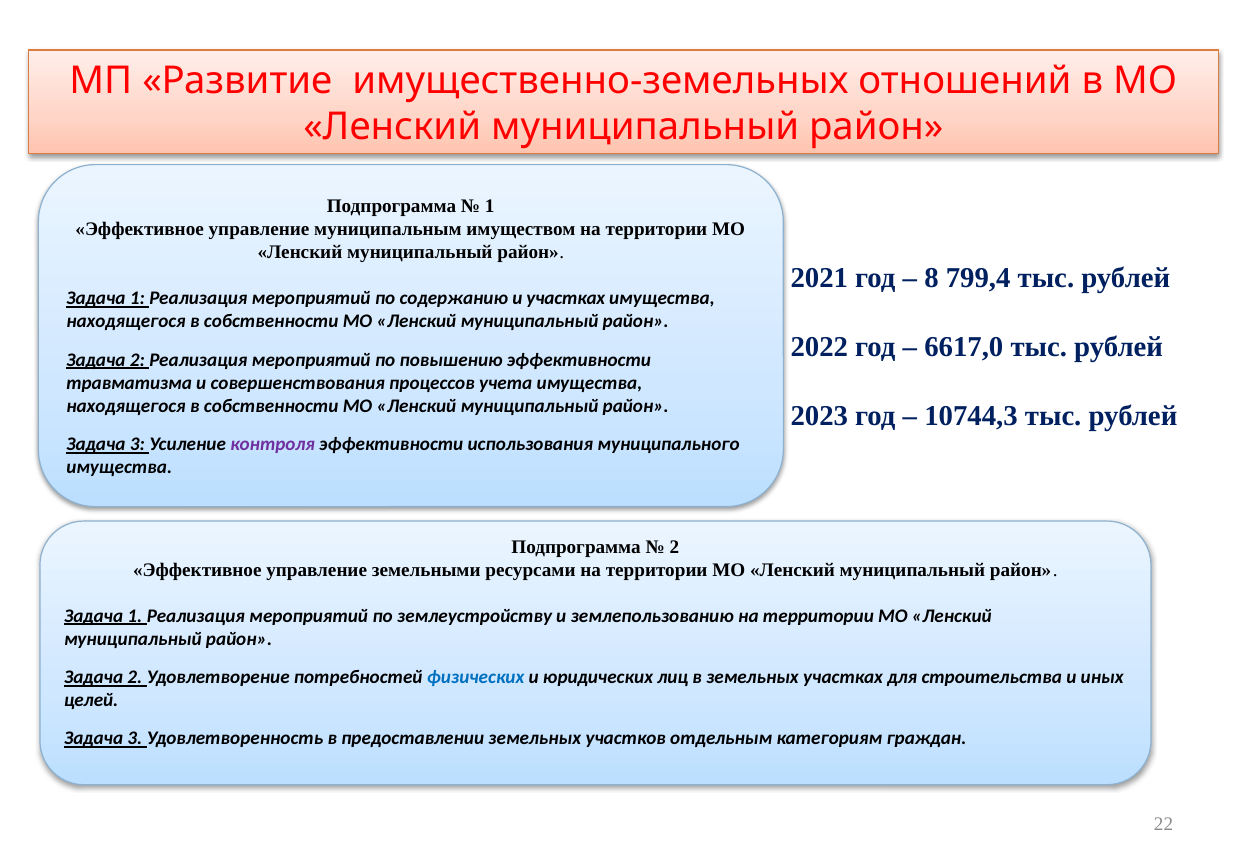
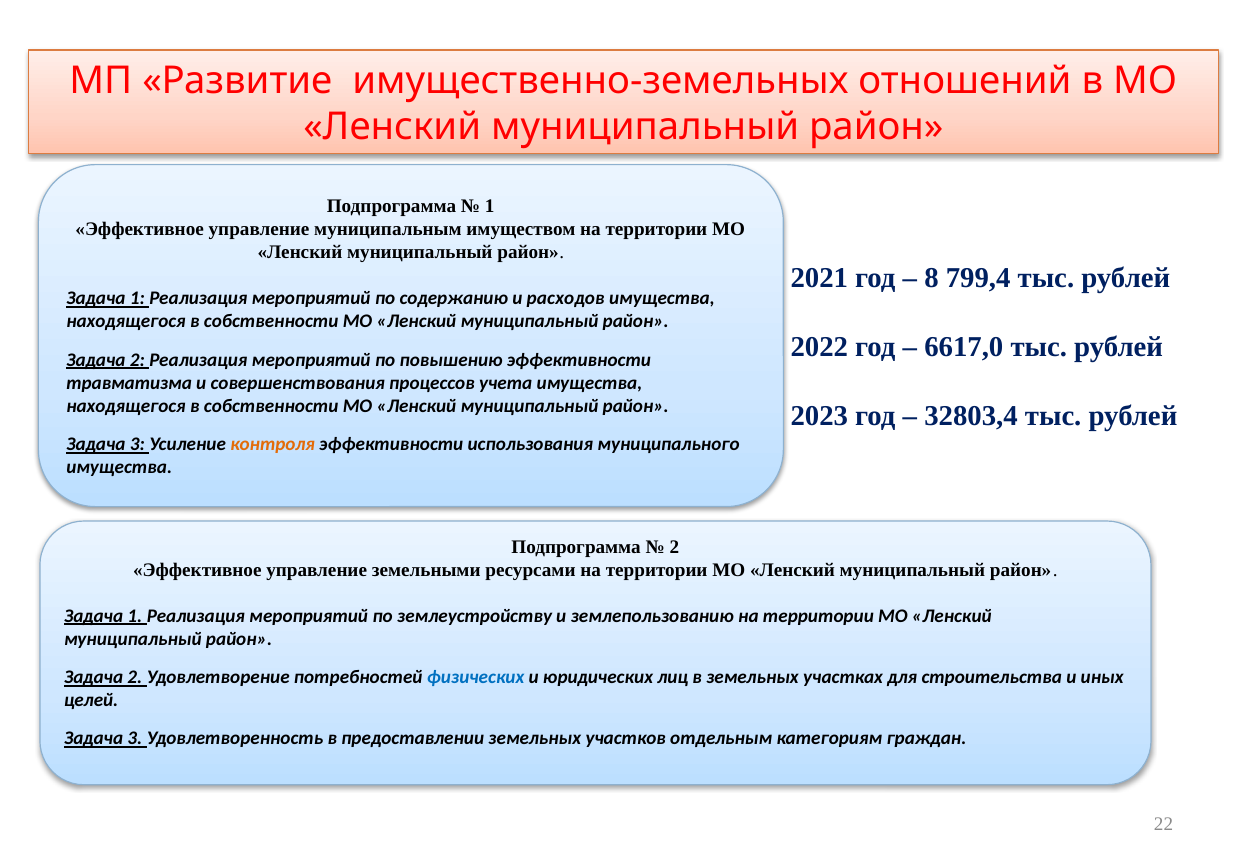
и участках: участках -> расходов
10744,3: 10744,3 -> 32803,4
контроля colour: purple -> orange
